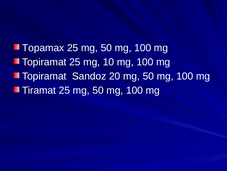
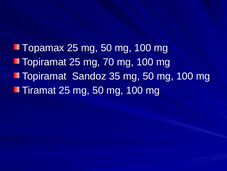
10: 10 -> 70
20: 20 -> 35
